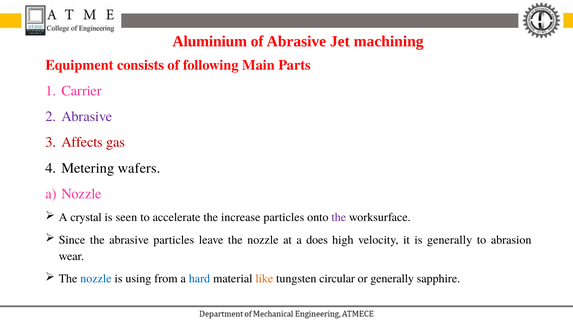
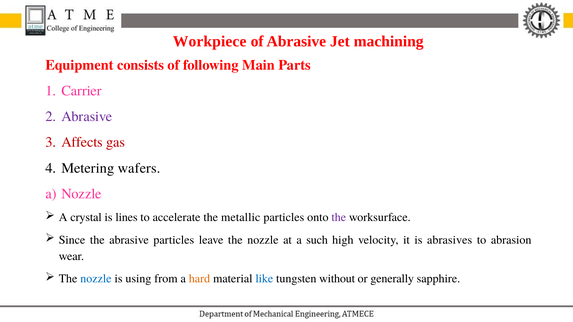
Aluminium: Aluminium -> Workpiece
seen: seen -> lines
increase: increase -> metallic
does: does -> such
is generally: generally -> abrasives
hard colour: blue -> orange
like colour: orange -> blue
circular: circular -> without
